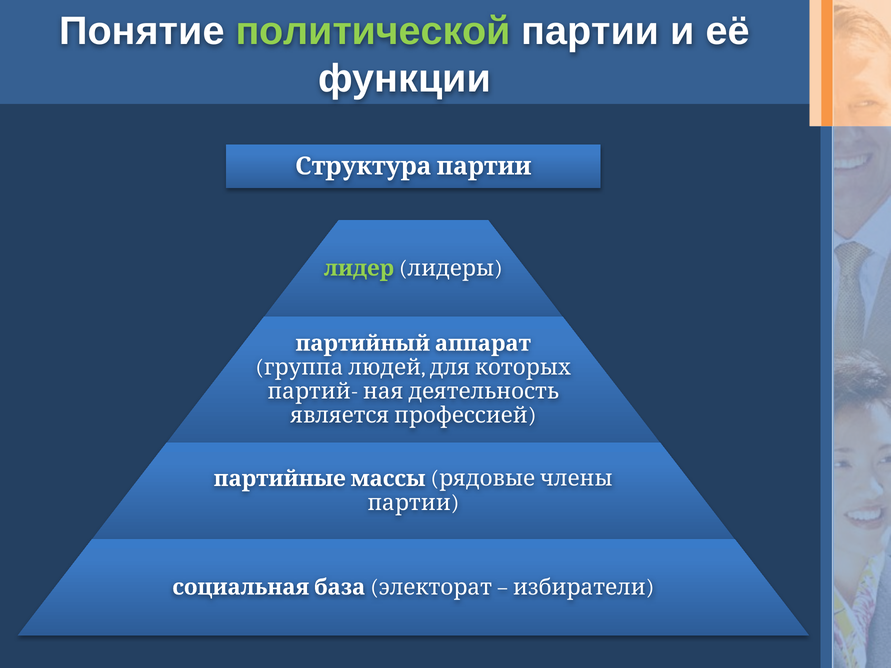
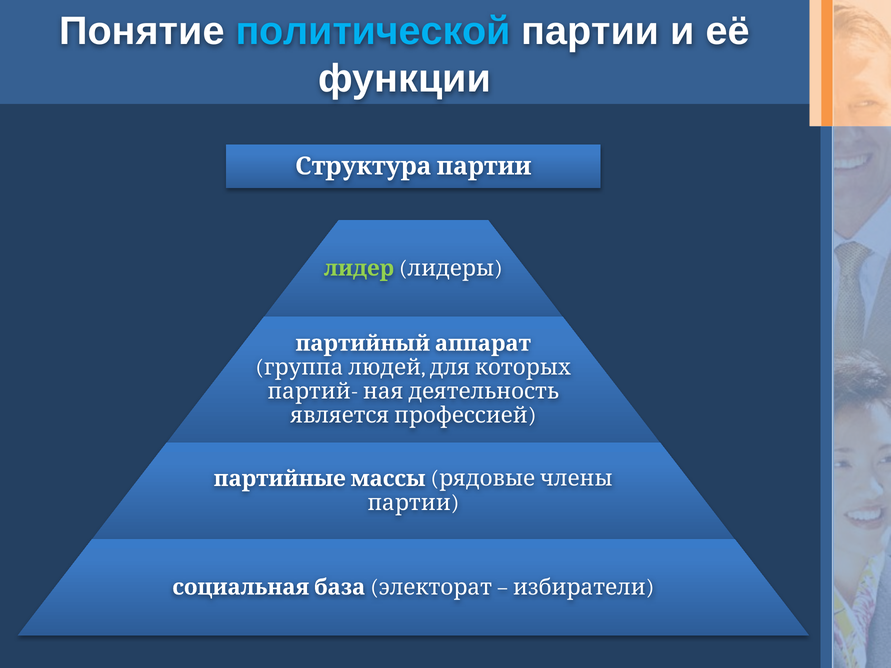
политической colour: light green -> light blue
